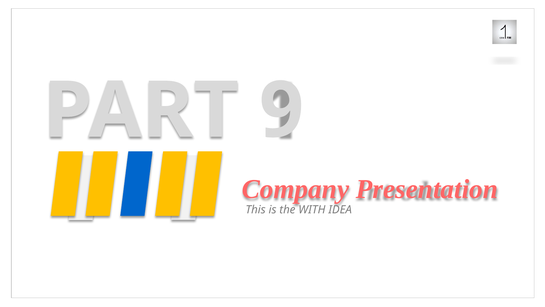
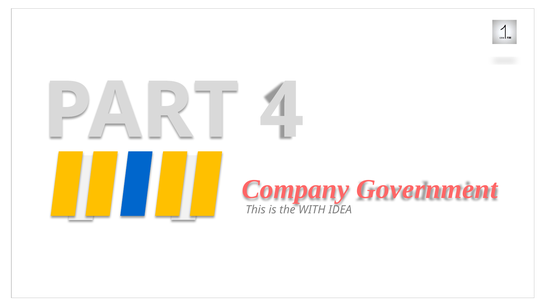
9: 9 -> 4
Presentation: Presentation -> Government
